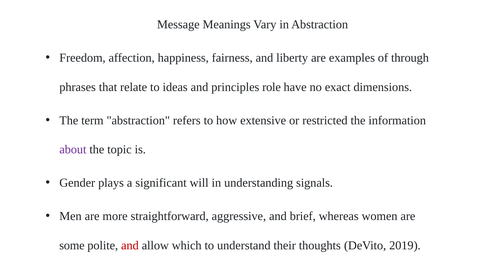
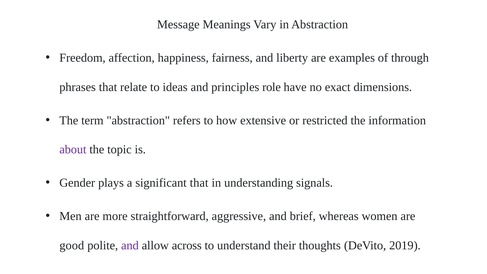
significant will: will -> that
some: some -> good
and at (130, 245) colour: red -> purple
which: which -> across
